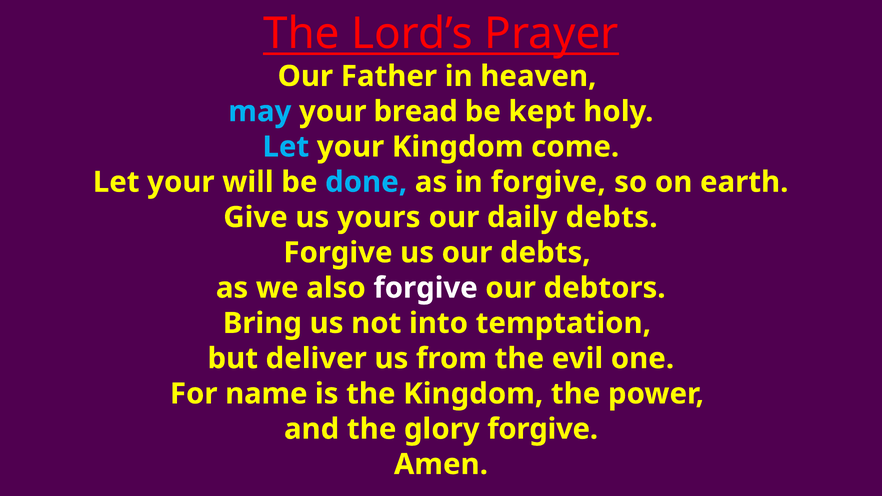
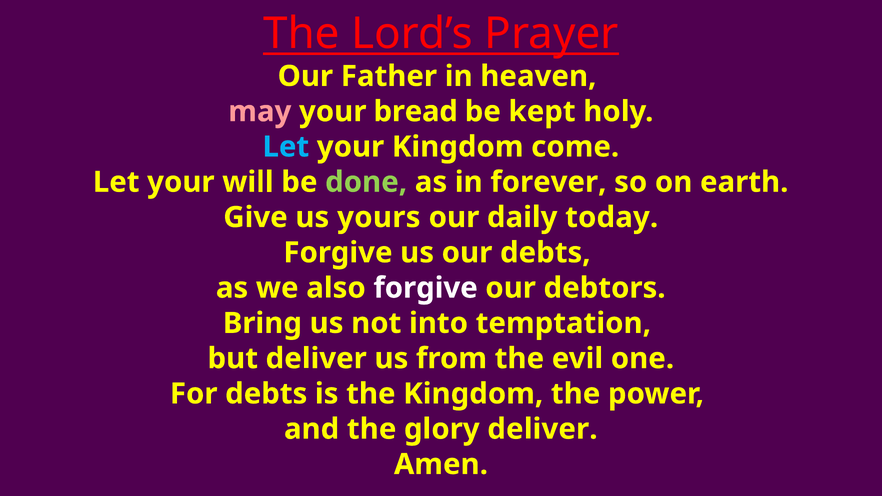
may colour: light blue -> pink
done colour: light blue -> light green
in forgive: forgive -> forever
daily debts: debts -> today
For name: name -> debts
glory forgive: forgive -> deliver
